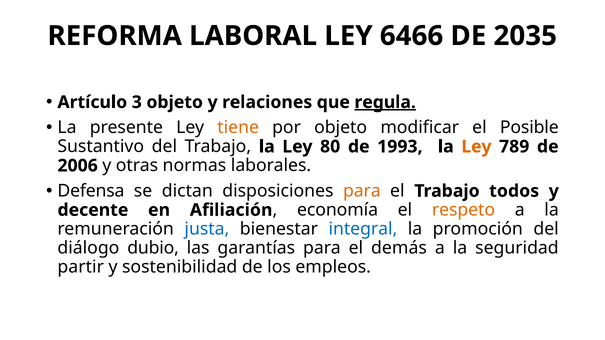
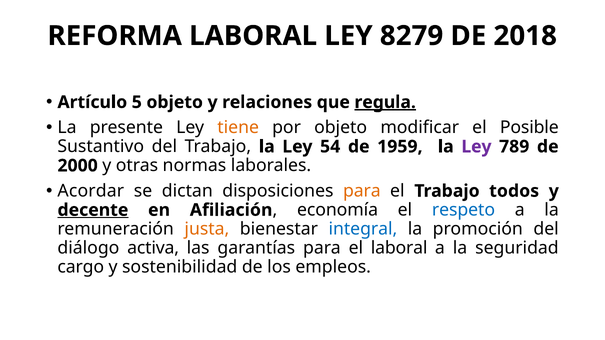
6466: 6466 -> 8279
2035: 2035 -> 2018
3: 3 -> 5
80: 80 -> 54
1993: 1993 -> 1959
Ley at (476, 147) colour: orange -> purple
2006: 2006 -> 2000
Defensa: Defensa -> Acordar
decente underline: none -> present
respeto colour: orange -> blue
justa colour: blue -> orange
dubio: dubio -> activa
el demás: demás -> laboral
partir: partir -> cargo
